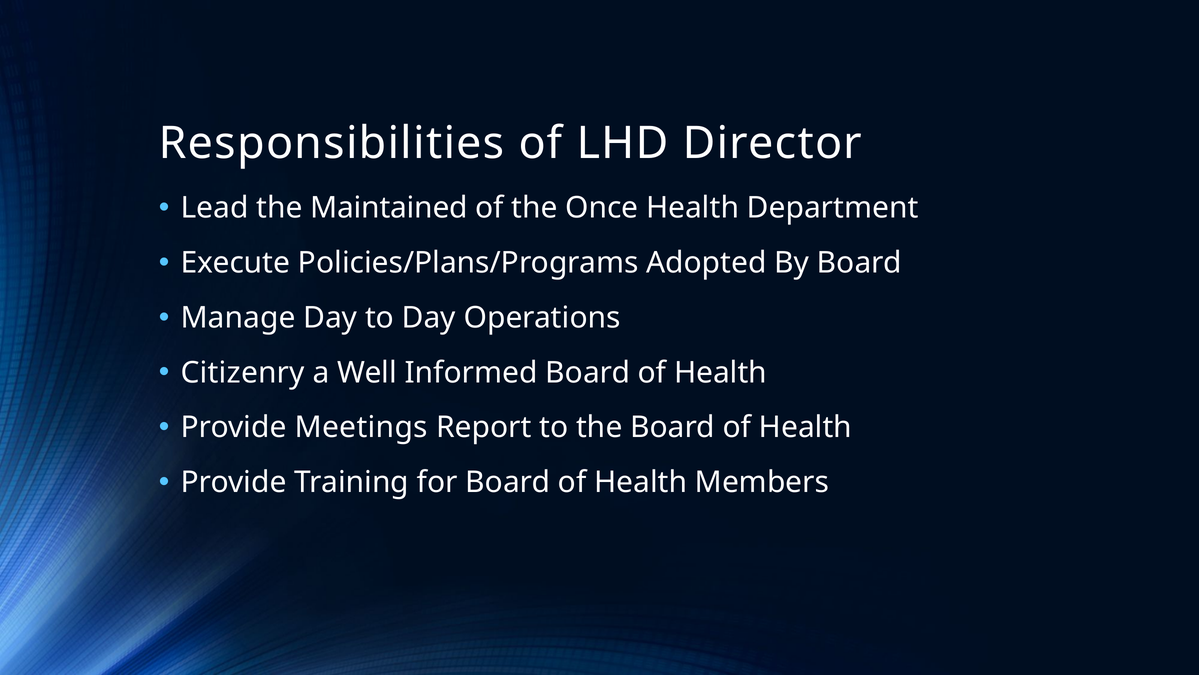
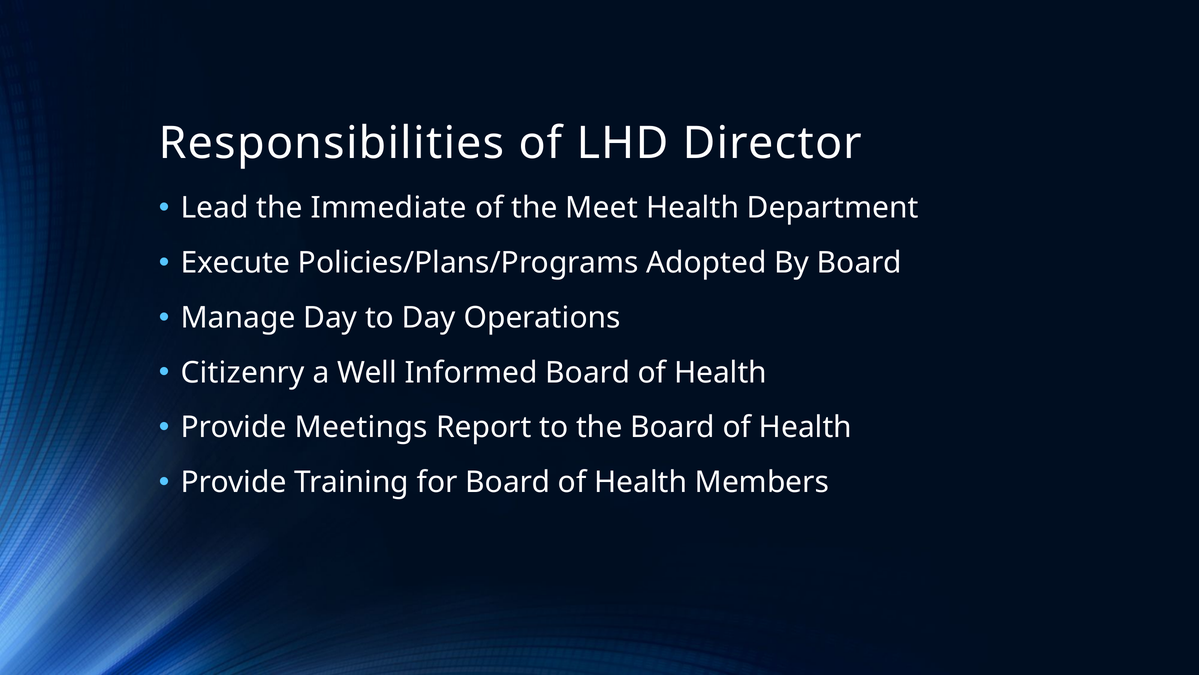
Maintained: Maintained -> Immediate
Once: Once -> Meet
